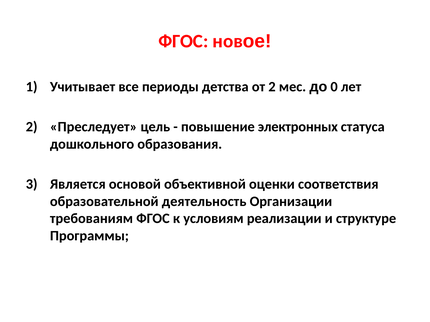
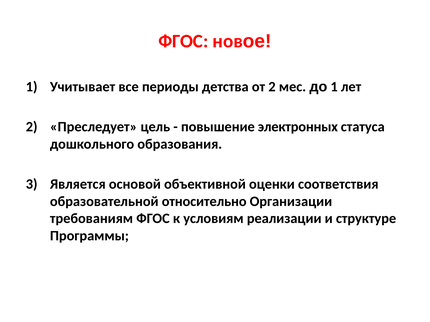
до 0: 0 -> 1
деятельность: деятельность -> относительно
